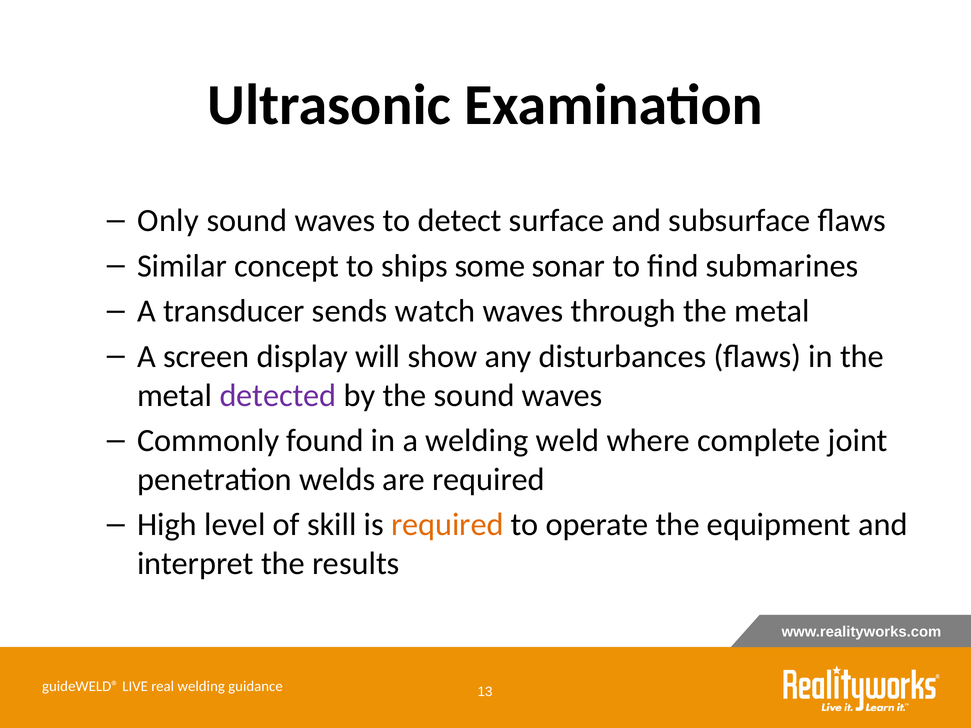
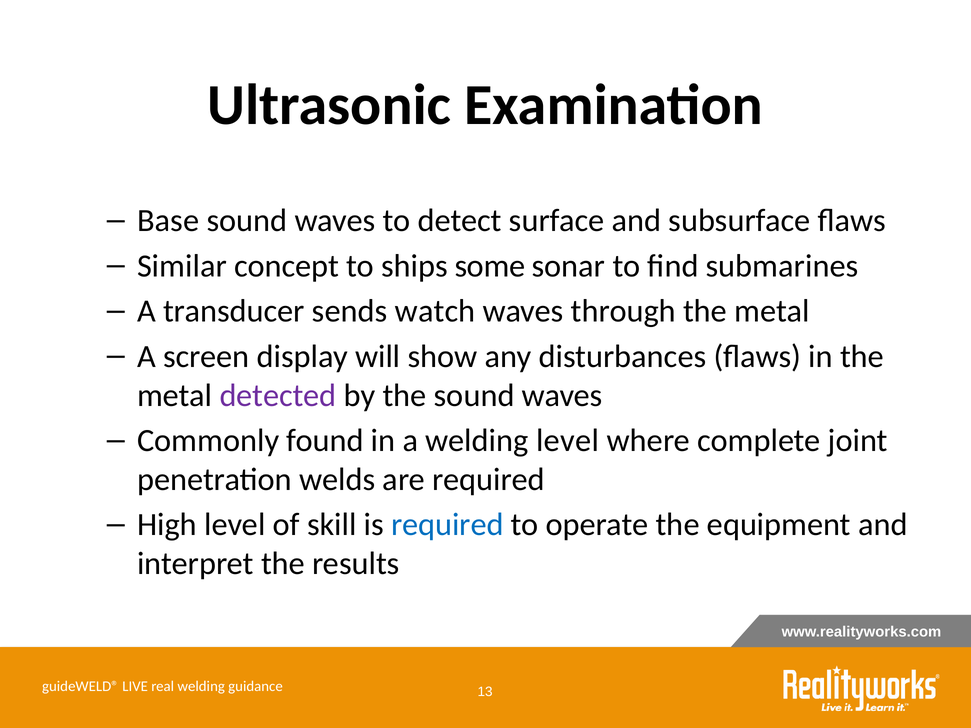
Only: Only -> Base
welding weld: weld -> level
required at (447, 525) colour: orange -> blue
